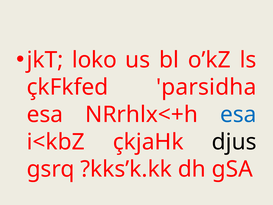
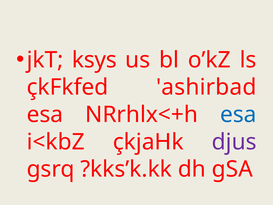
loko: loko -> ksys
parsidha: parsidha -> ashirbad
djus colour: black -> purple
